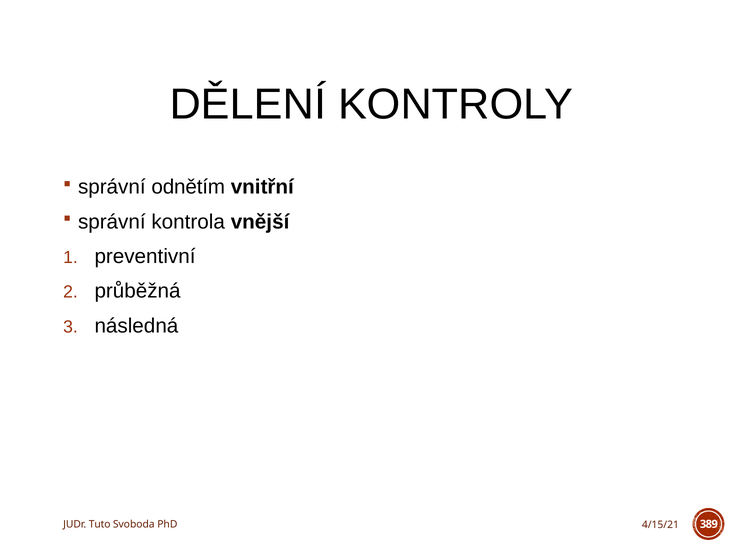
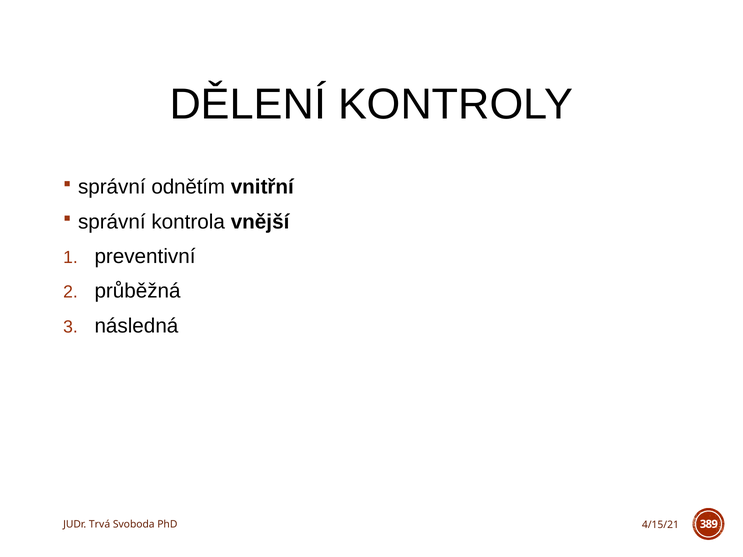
Tuto: Tuto -> Trvá
